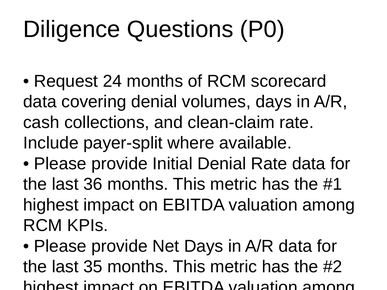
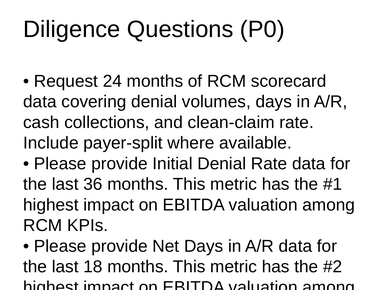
35: 35 -> 18
